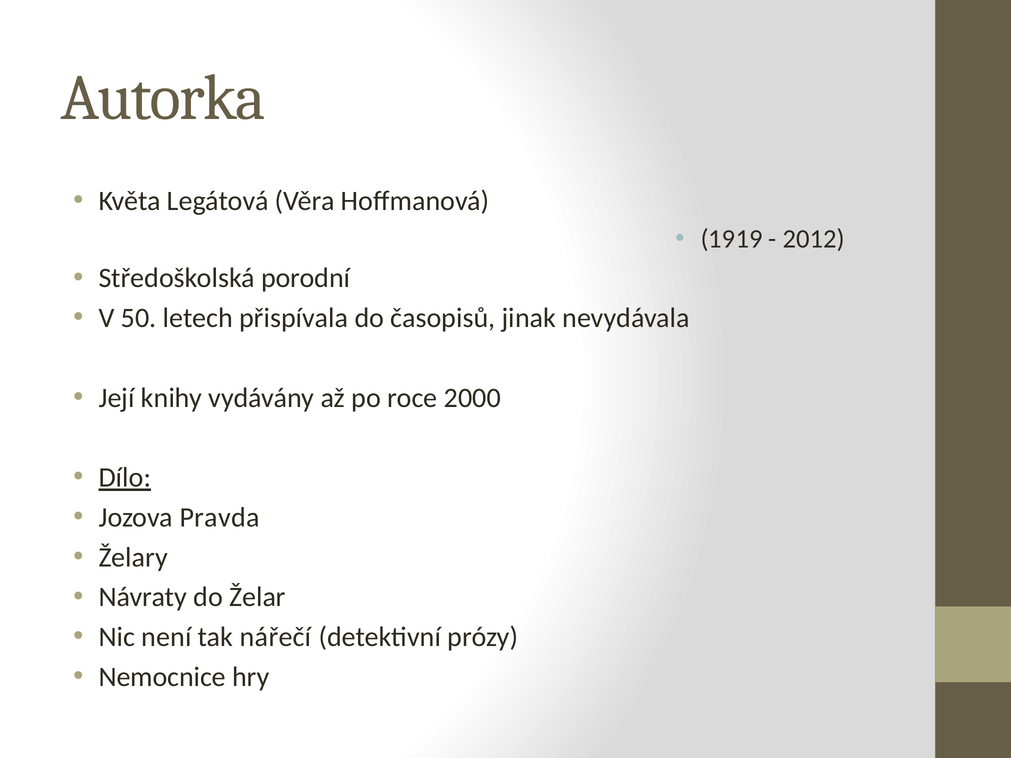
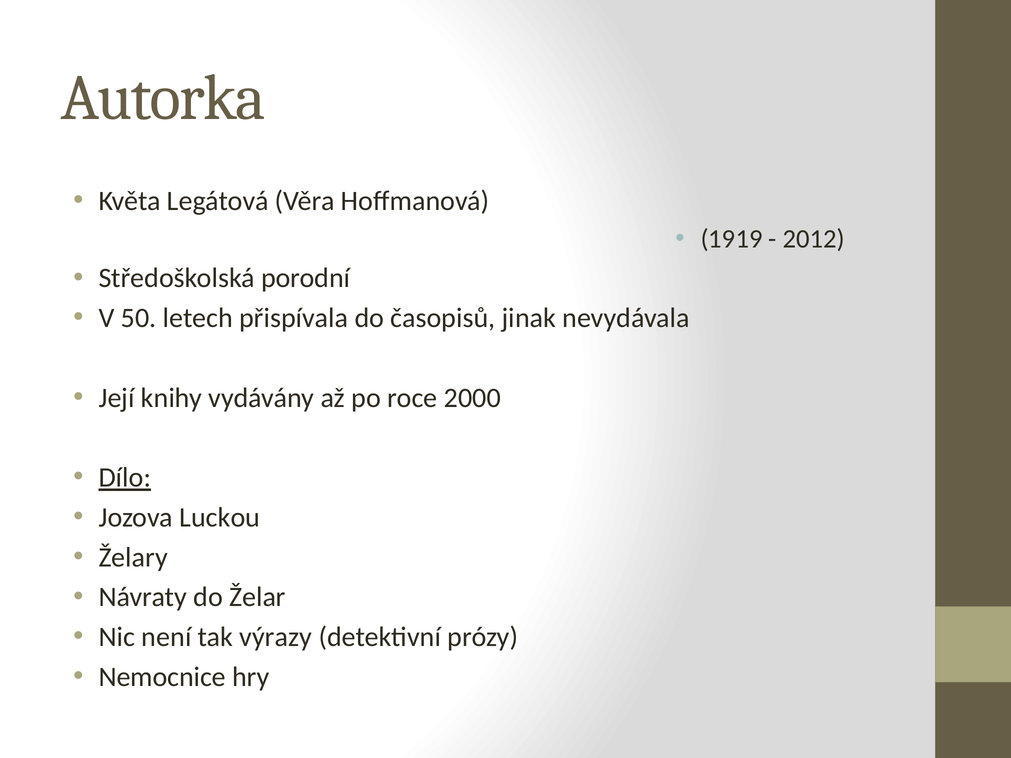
Pravda: Pravda -> Luckou
nářečí: nářečí -> výrazy
